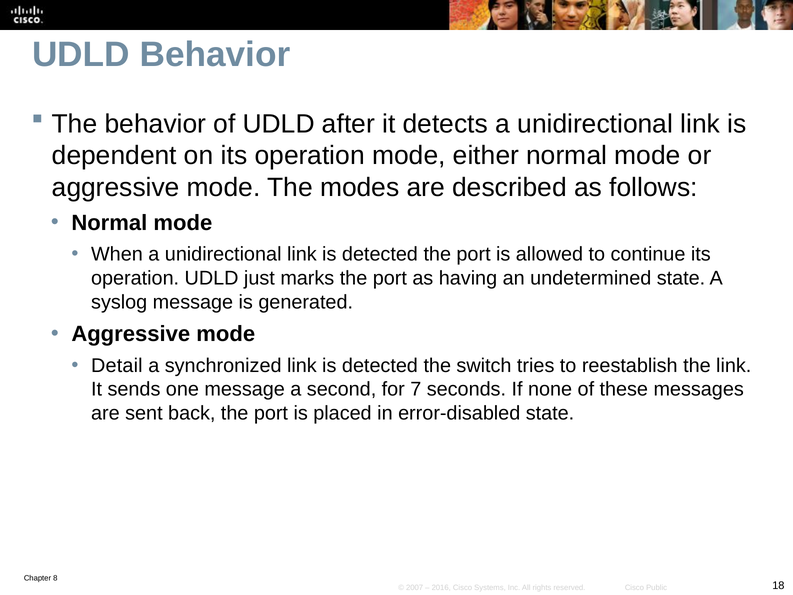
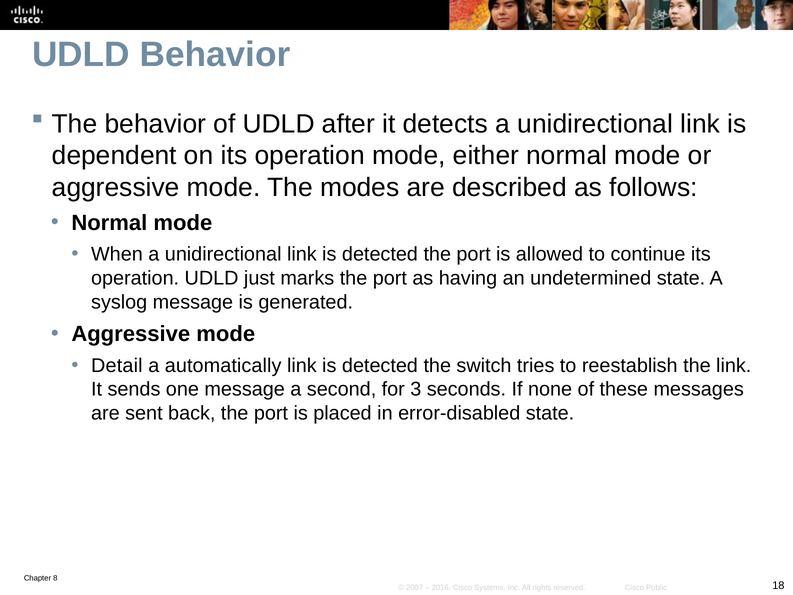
synchronized: synchronized -> automatically
7: 7 -> 3
